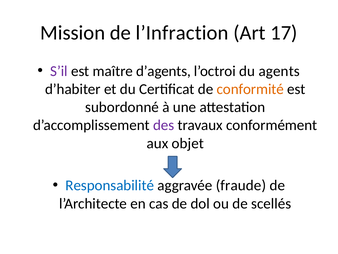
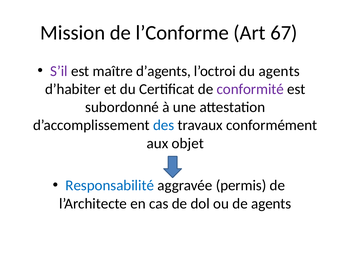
l’Infraction: l’Infraction -> l’Conforme
17: 17 -> 67
conformité colour: orange -> purple
des colour: purple -> blue
fraude: fraude -> permis
de scellés: scellés -> agents
